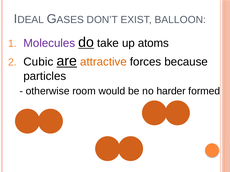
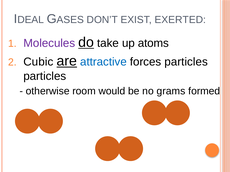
BALLOON: BALLOON -> EXERTED
attractive colour: orange -> blue
forces because: because -> particles
harder: harder -> grams
